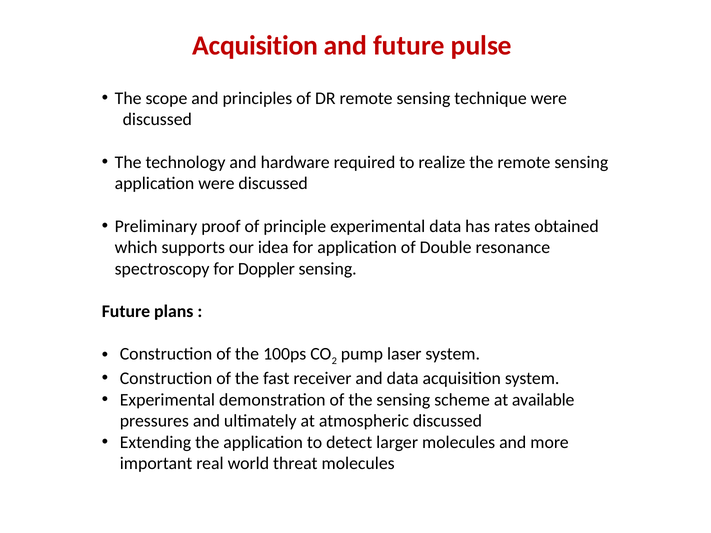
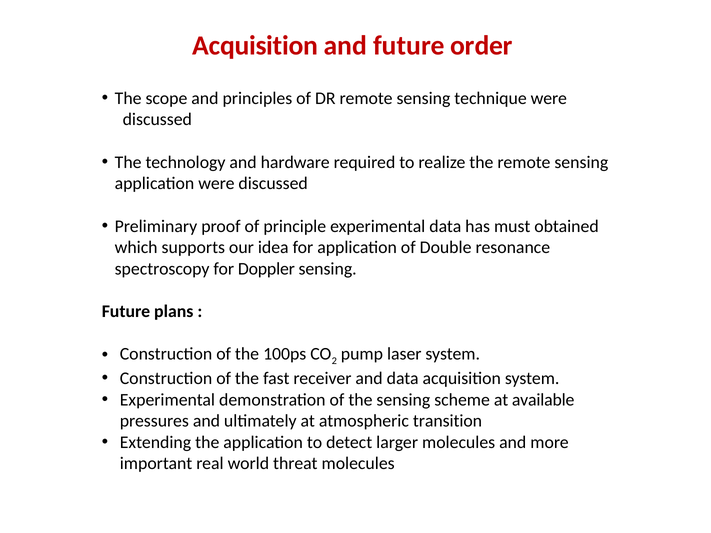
pulse: pulse -> order
rates: rates -> must
atmospheric discussed: discussed -> transition
